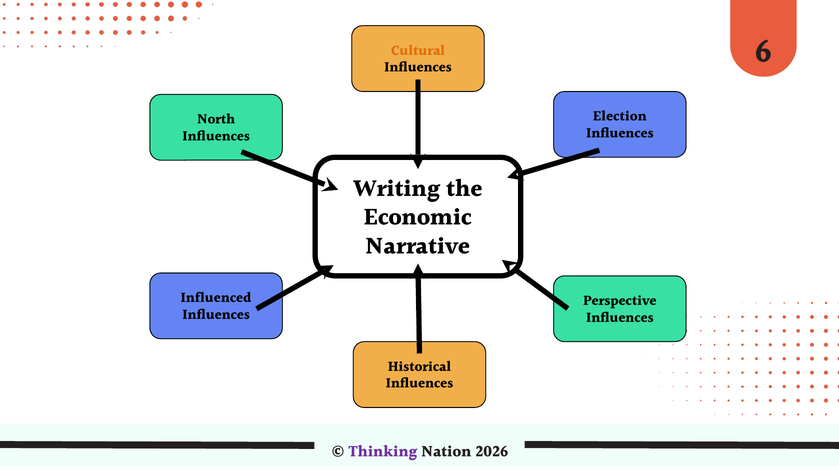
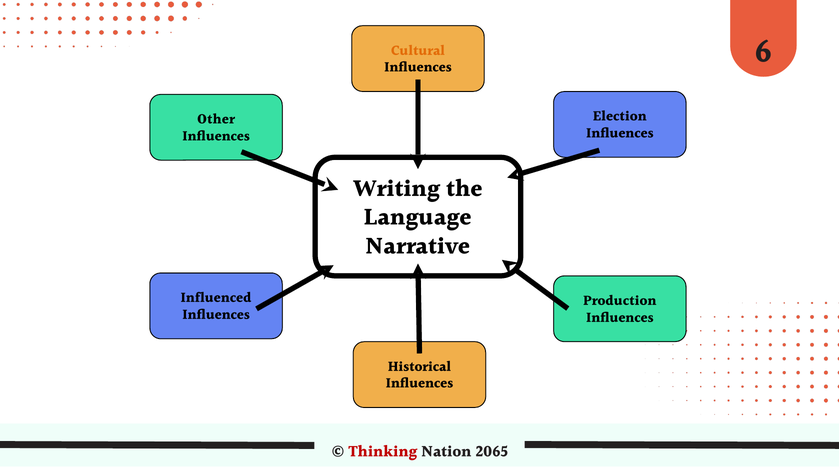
North: North -> Other
Economic: Economic -> Language
Perspective: Perspective -> Production
Thinking colour: purple -> red
2026: 2026 -> 2065
